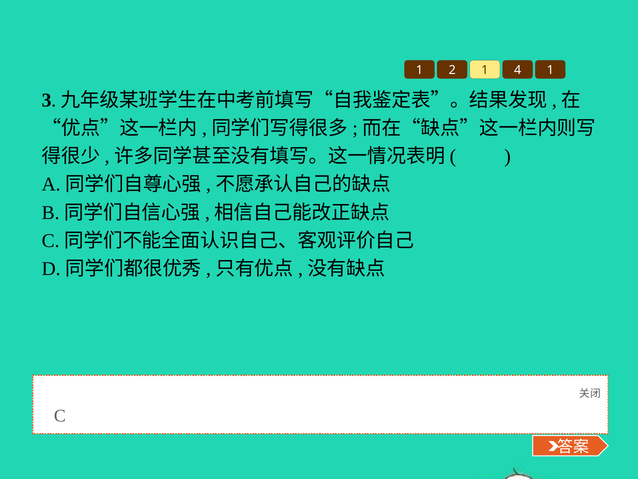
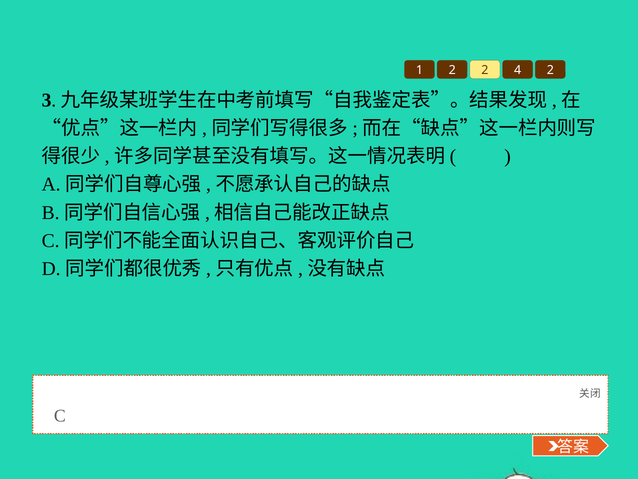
2 1: 1 -> 2
4 1: 1 -> 2
